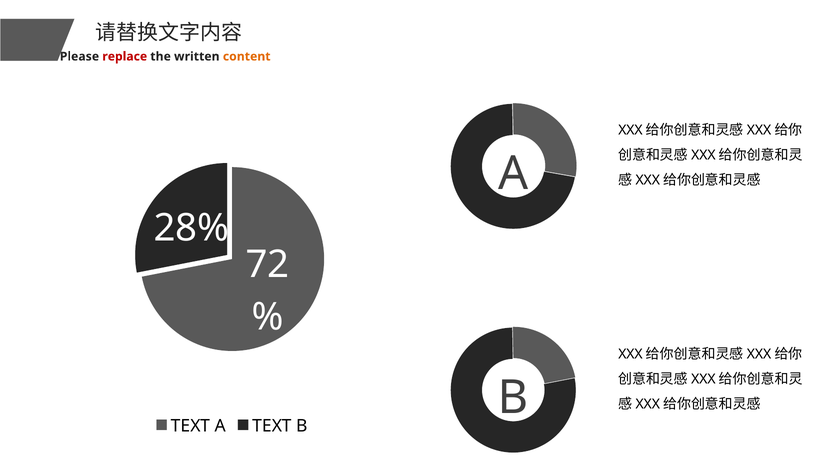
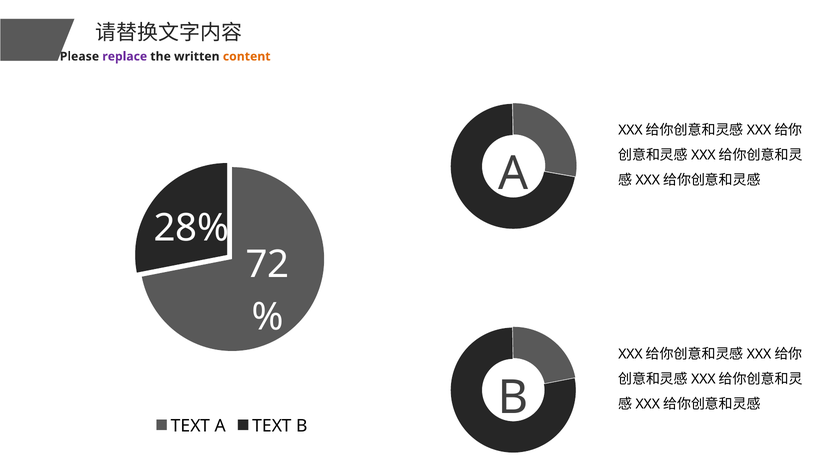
replace colour: red -> purple
